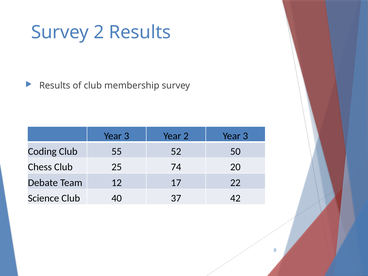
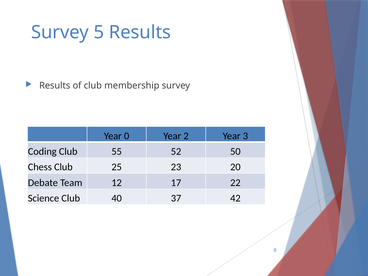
Survey 2: 2 -> 5
3 at (127, 136): 3 -> 0
74: 74 -> 23
